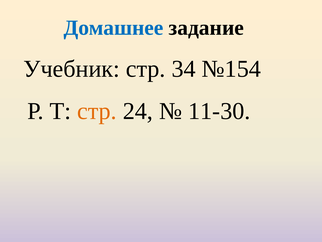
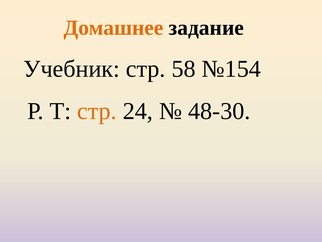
Домашнее colour: blue -> orange
34: 34 -> 58
11-30: 11-30 -> 48-30
